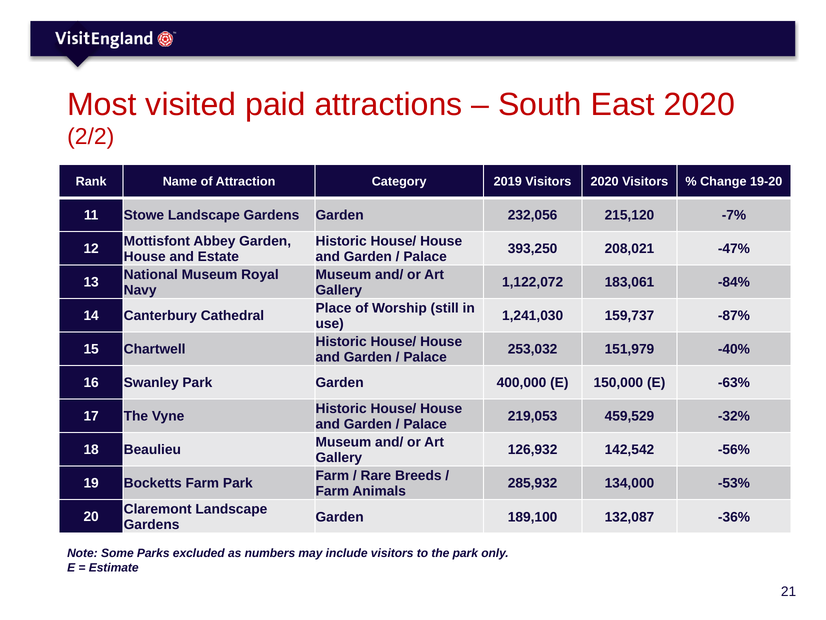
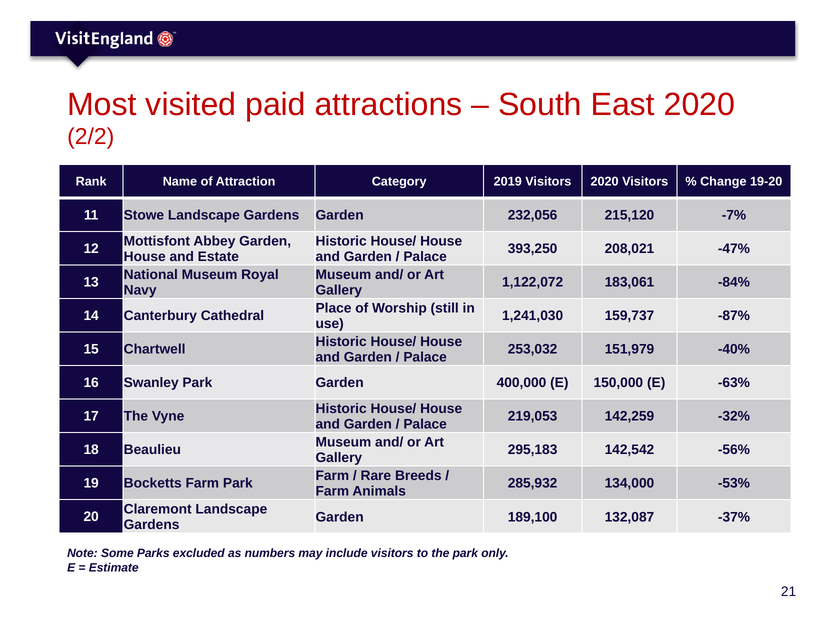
459,529: 459,529 -> 142,259
126,932: 126,932 -> 295,183
-36%: -36% -> -37%
